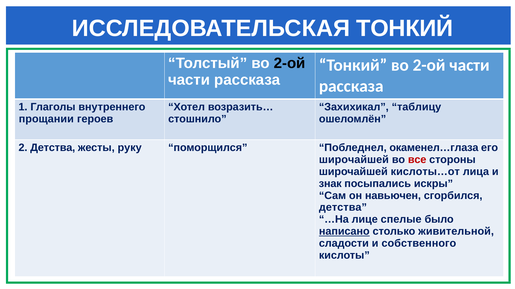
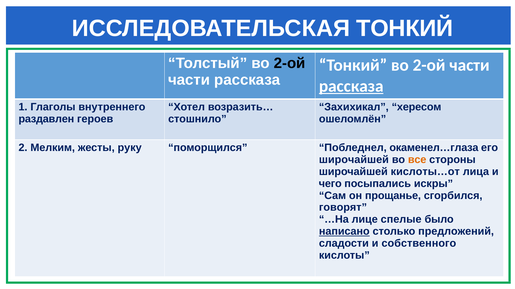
рассказа at (351, 86) underline: none -> present
таблицу: таблицу -> хересом
прощании: прощании -> раздавлен
2 Детства: Детства -> Мелким
все colour: red -> orange
знак: знак -> чего
навьючен: навьючен -> прощанье
детства at (343, 208): детства -> говорят
живительной: живительной -> предложений
